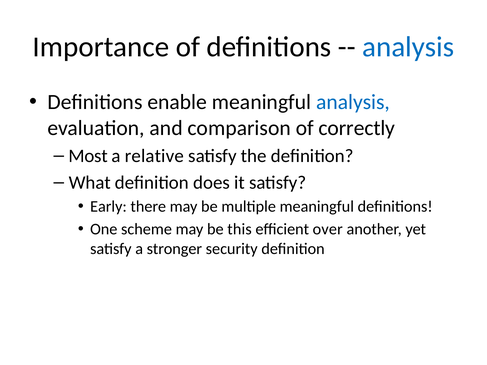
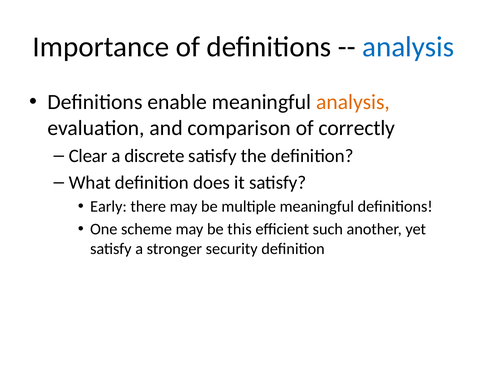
analysis at (353, 102) colour: blue -> orange
Most: Most -> Clear
relative: relative -> discrete
over: over -> such
